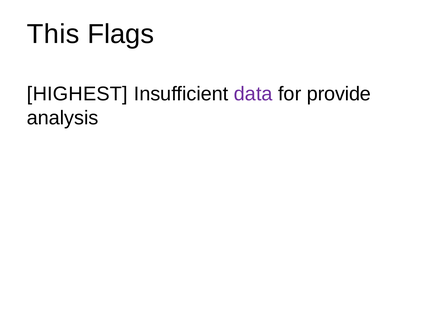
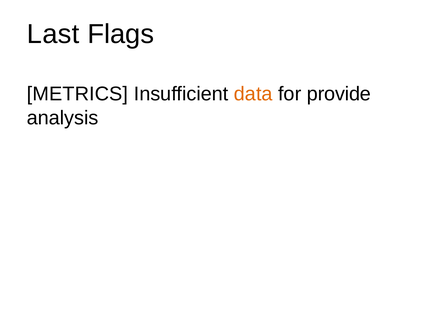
This: This -> Last
HIGHEST: HIGHEST -> METRICS
data colour: purple -> orange
